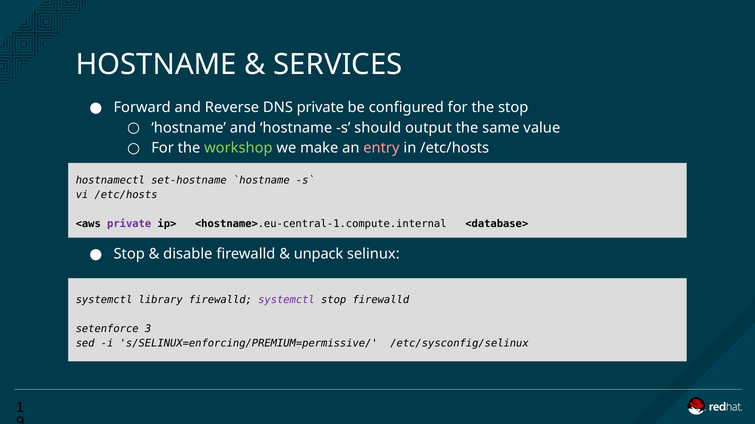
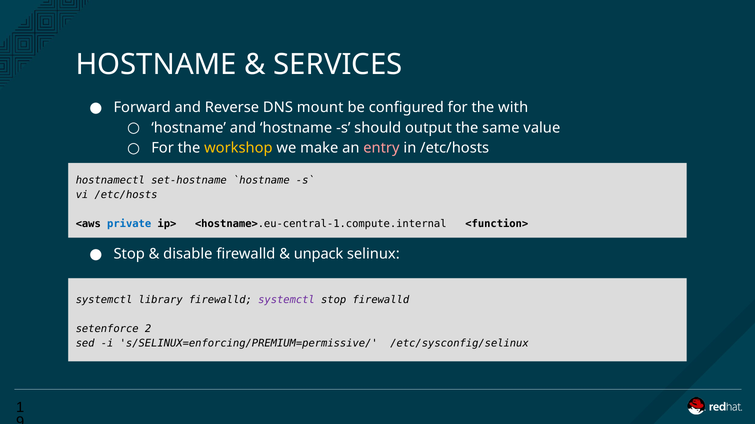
DNS private: private -> mount
the stop: stop -> with
workshop colour: light green -> yellow
private at (129, 224) colour: purple -> blue
<database>: <database> -> <function>
3: 3 -> 2
